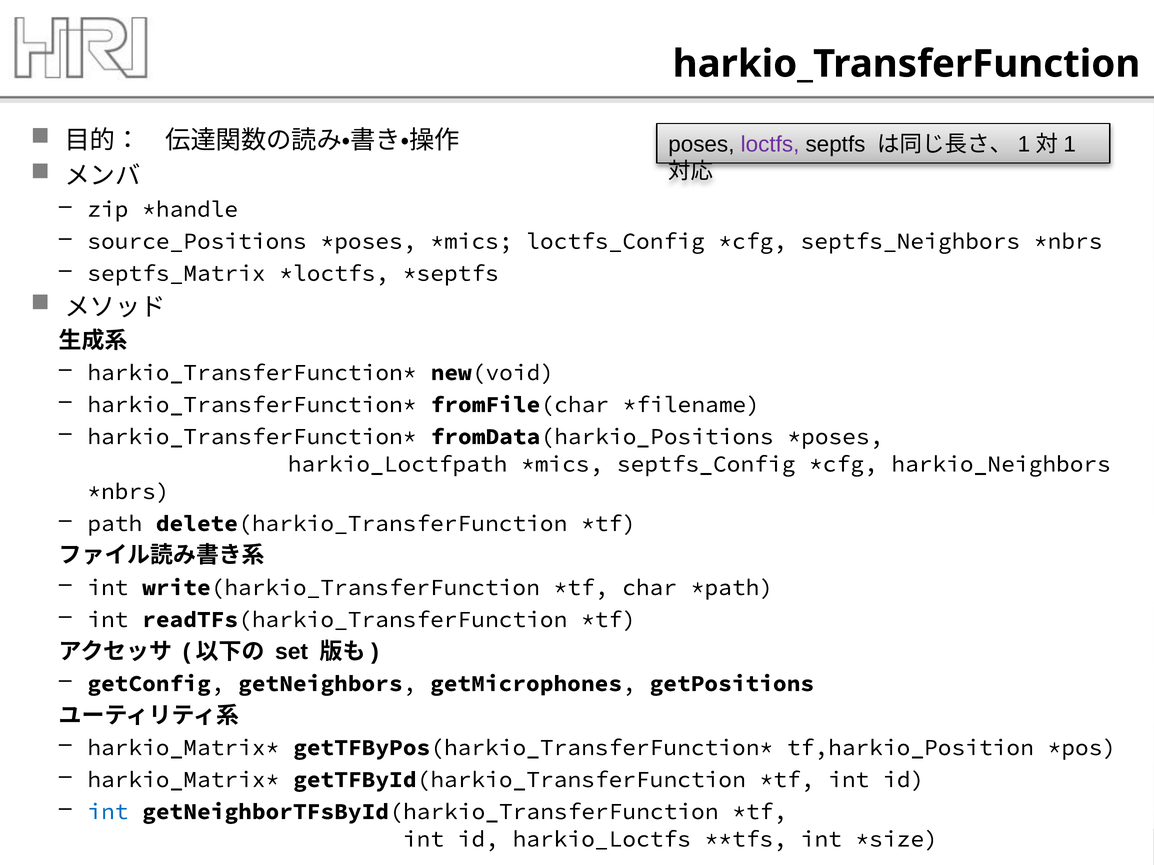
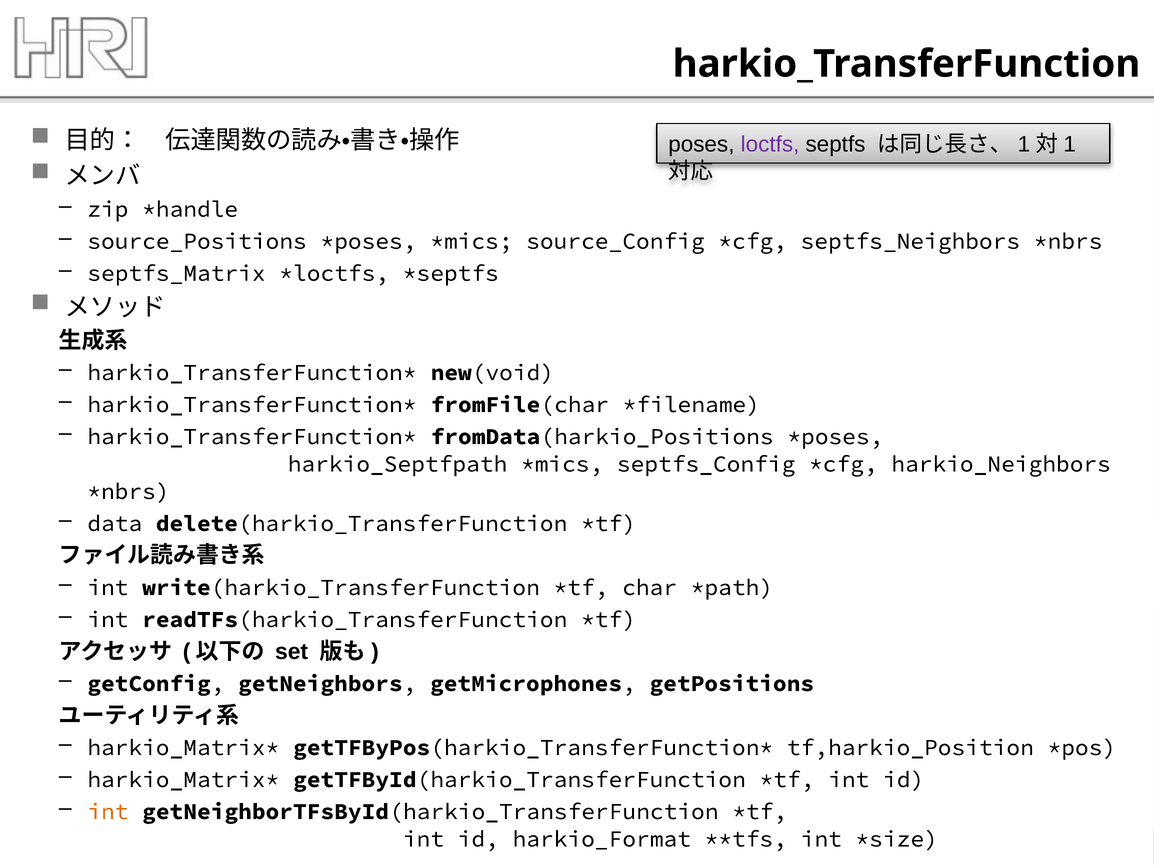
loctfs_Config: loctfs_Config -> source_Config
harkio_Loctfpath: harkio_Loctfpath -> harkio_Septfpath
path: path -> data
int at (108, 812) colour: blue -> orange
harkio_Loctfs: harkio_Loctfs -> harkio_Format
